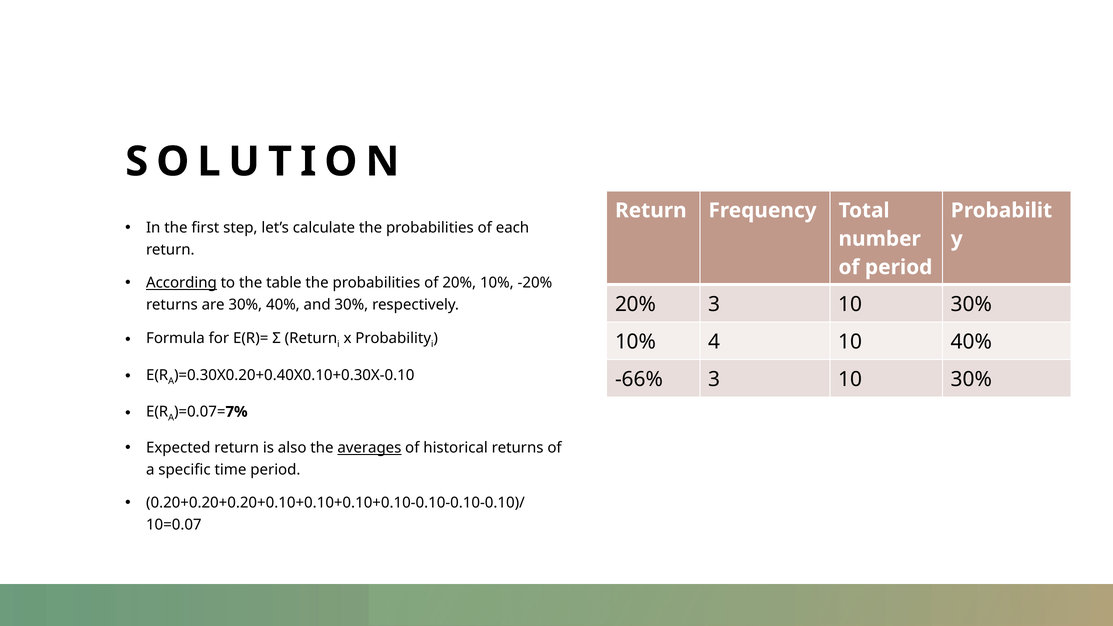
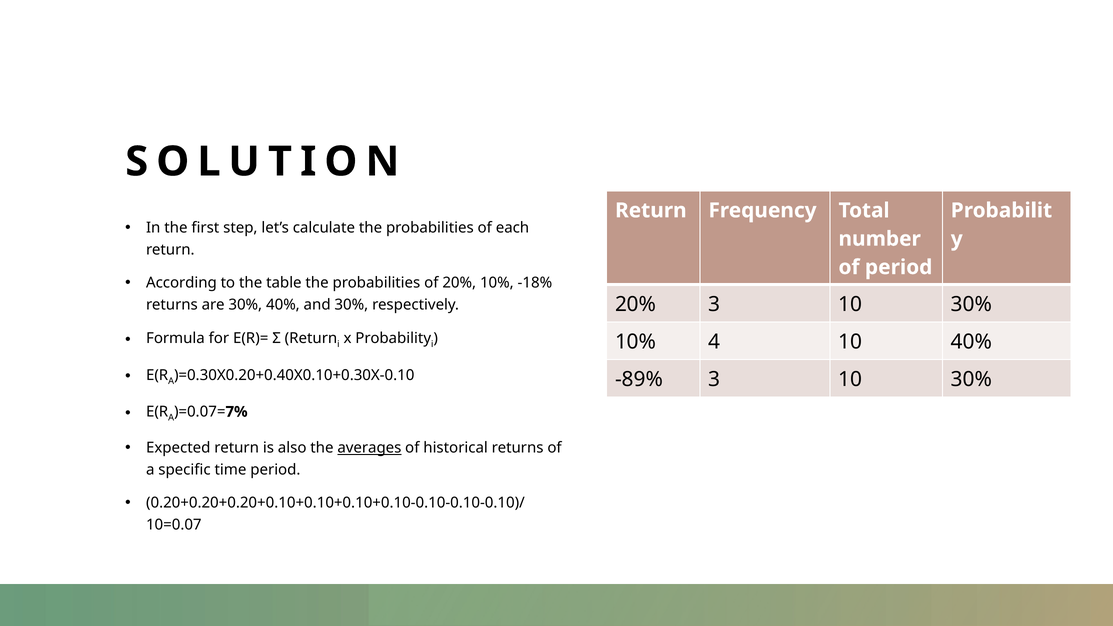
According underline: present -> none
-20%: -20% -> -18%
-66%: -66% -> -89%
